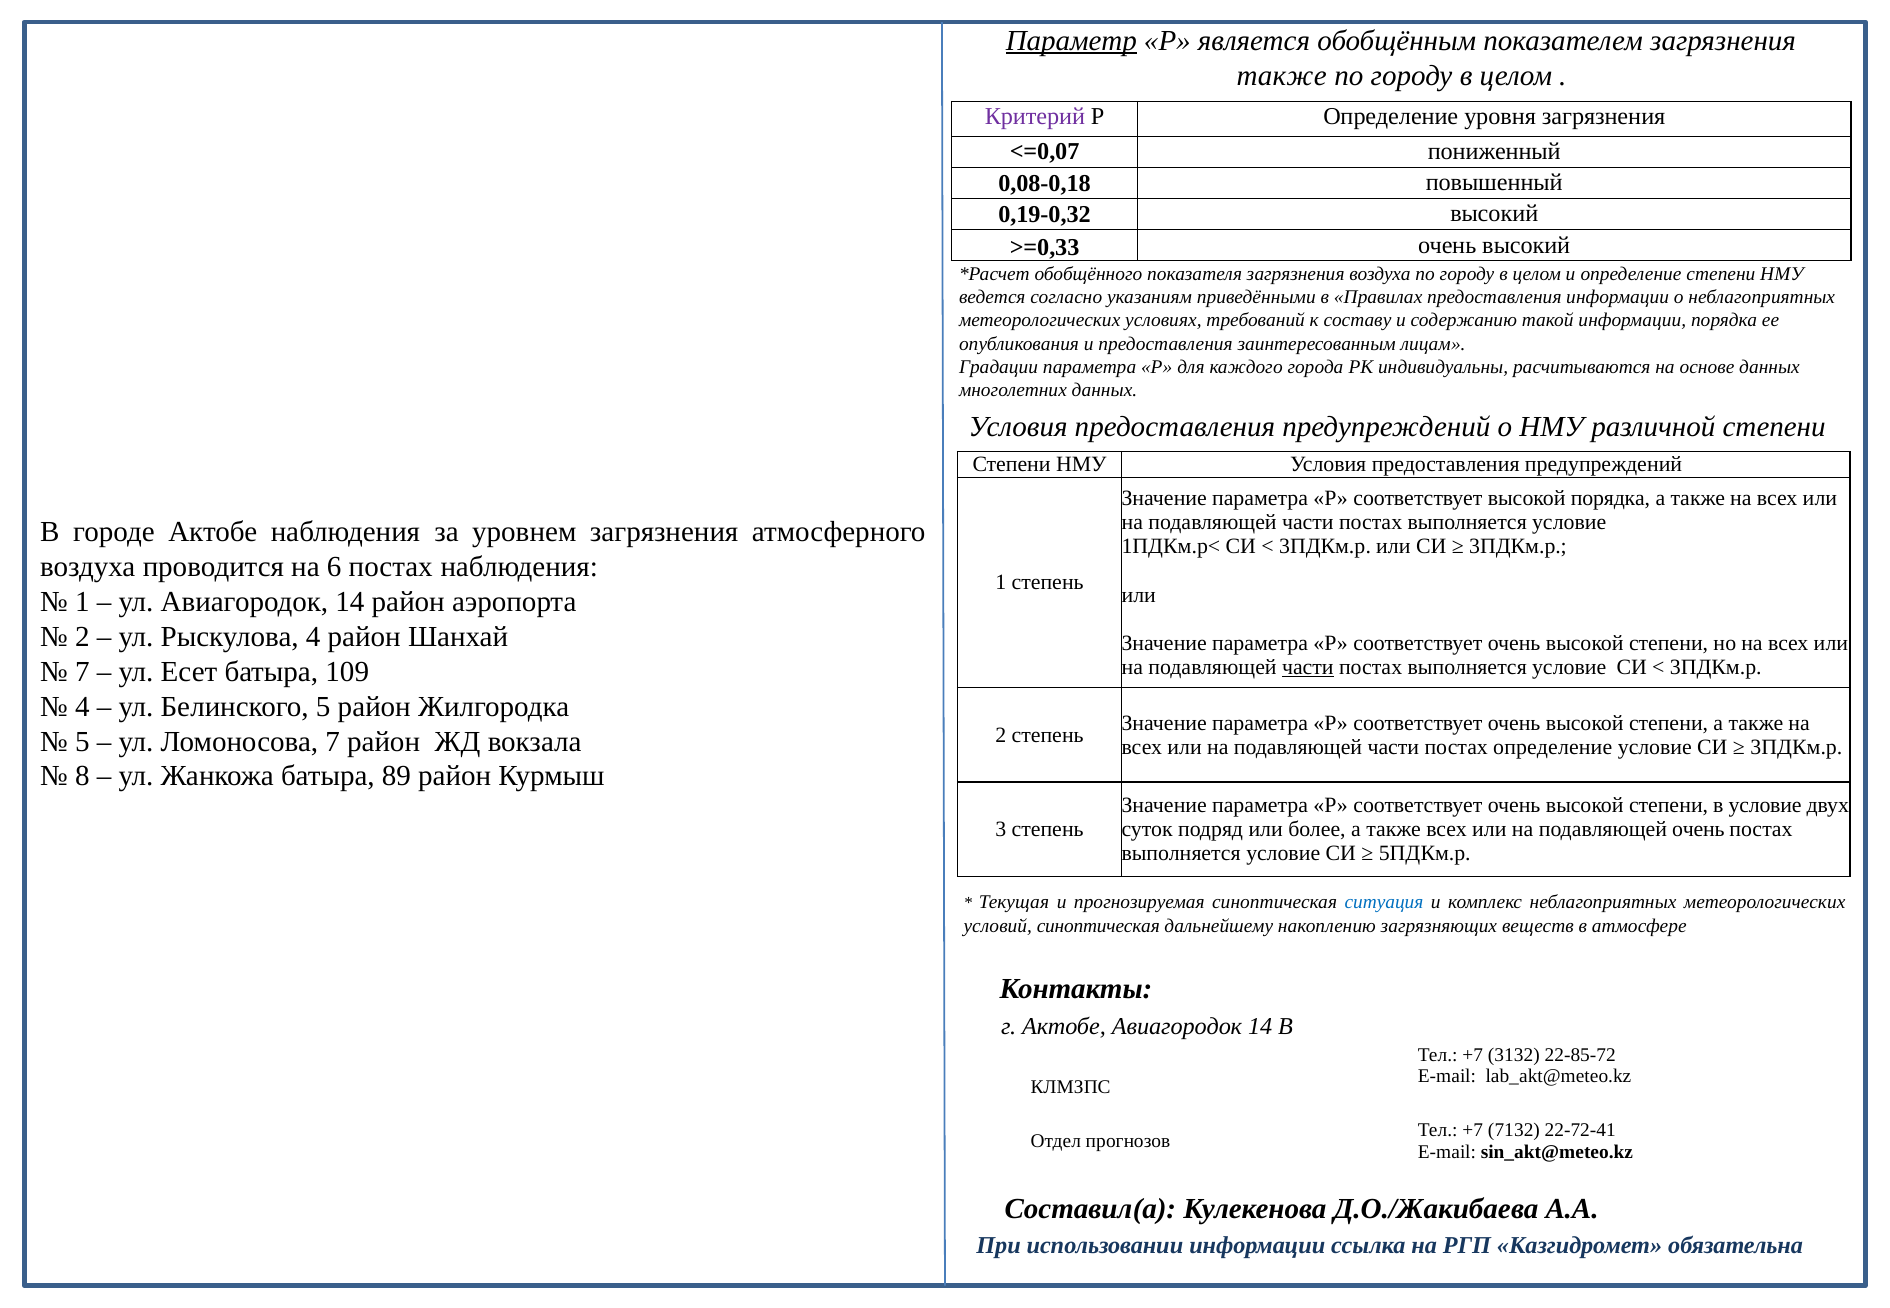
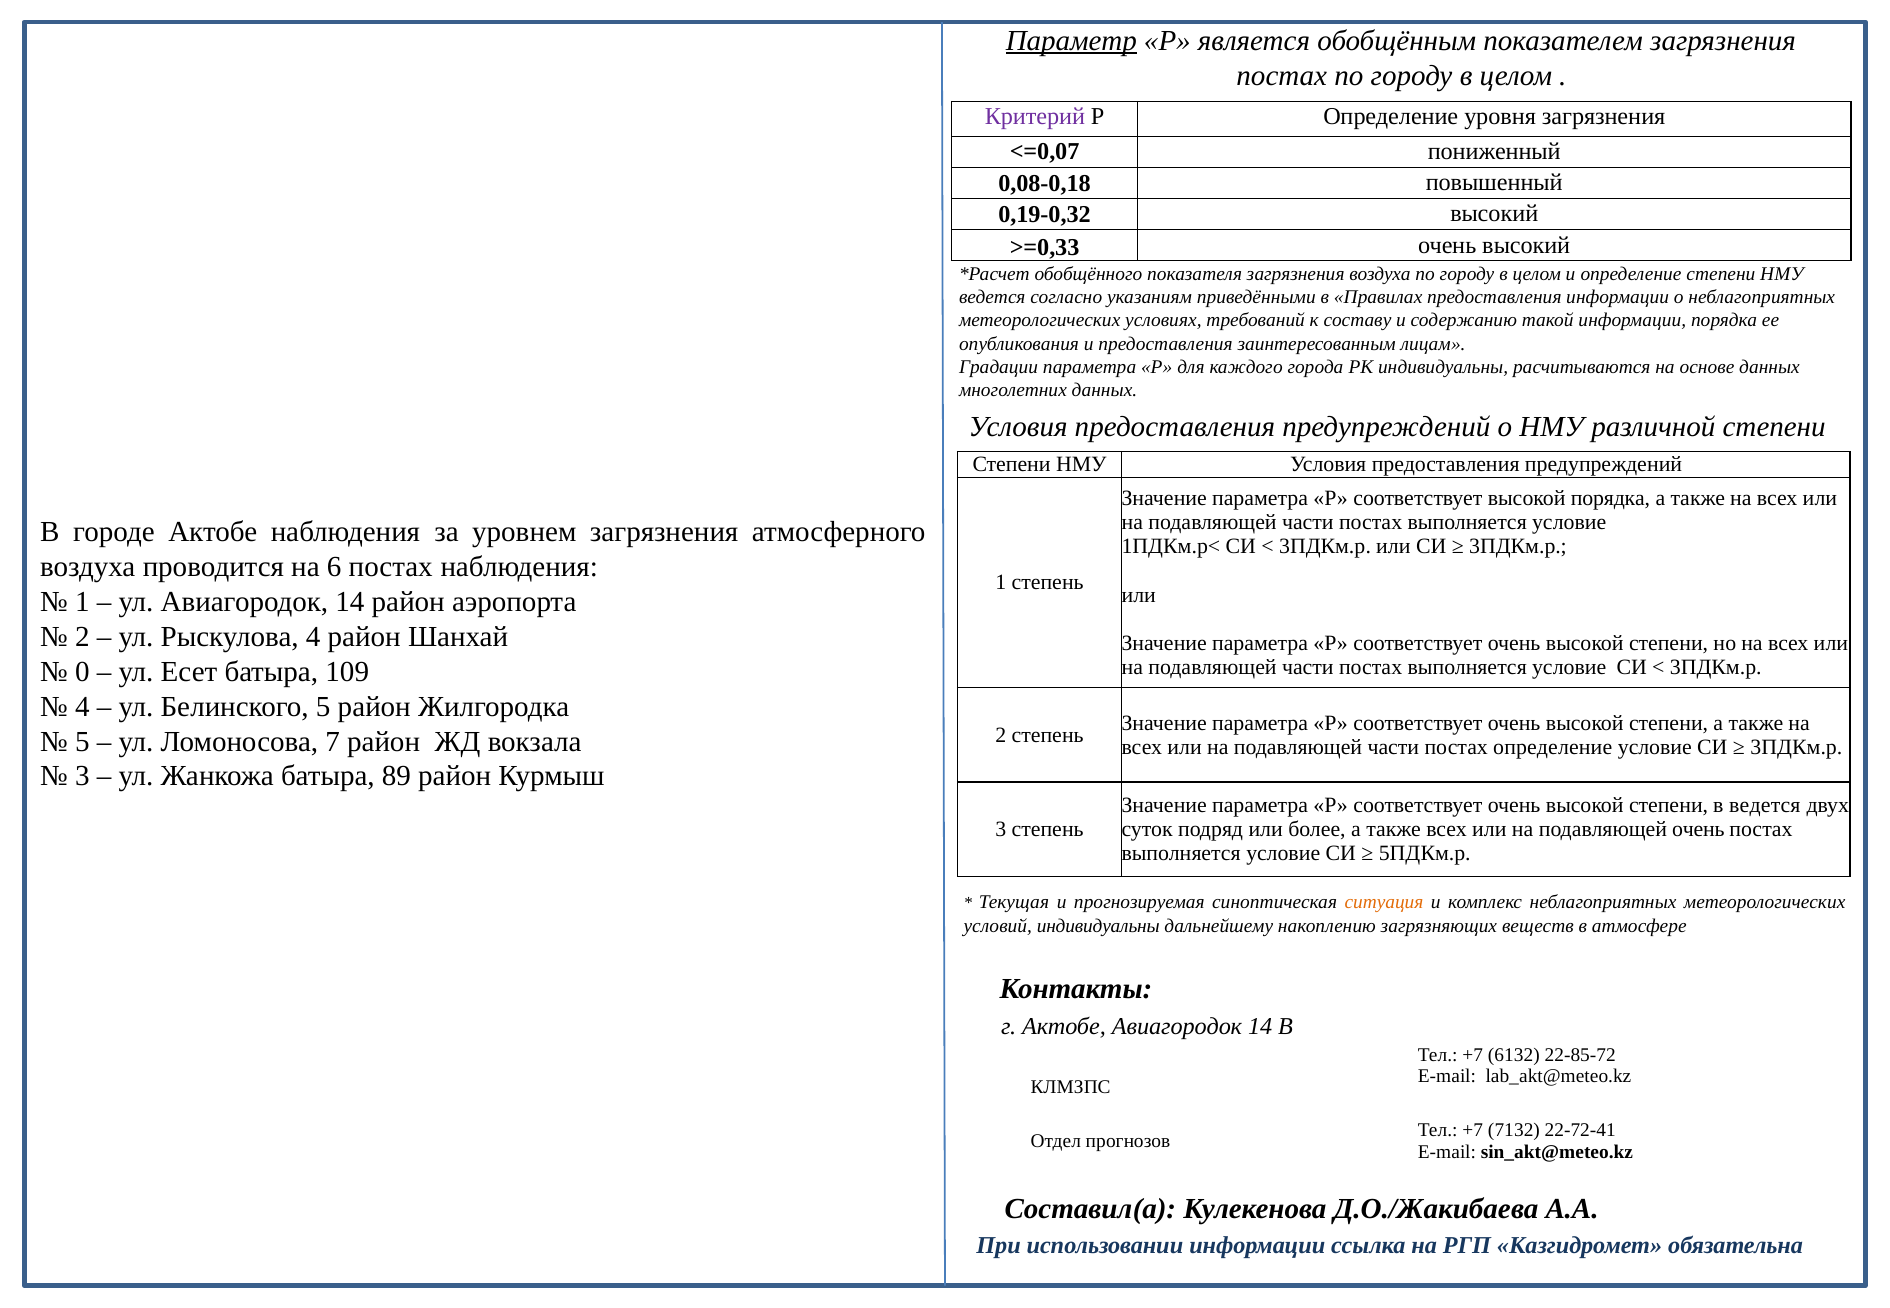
также at (1282, 76): также -> постах
части at (1308, 668) underline: present -> none
7 at (82, 672): 7 -> 0
8 at (82, 777): 8 -> 3
в условие: условие -> ведется
ситуация colour: blue -> orange
условий синоптическая: синоптическая -> индивидуальны
3132: 3132 -> 6132
